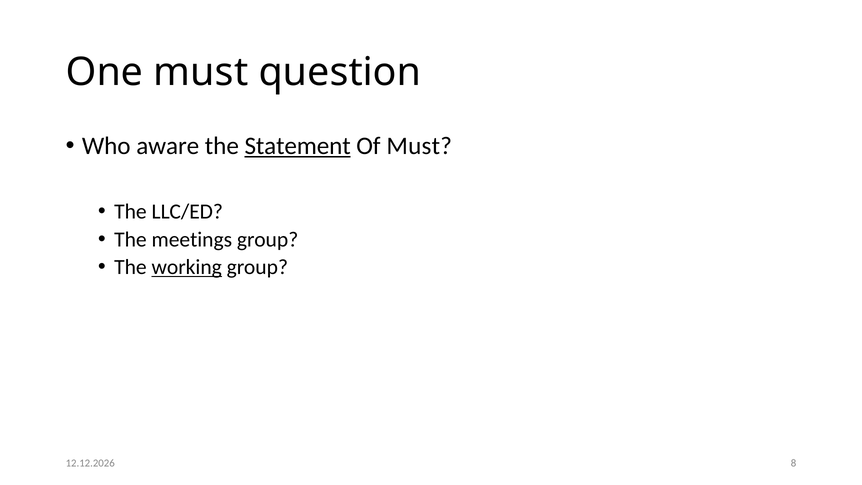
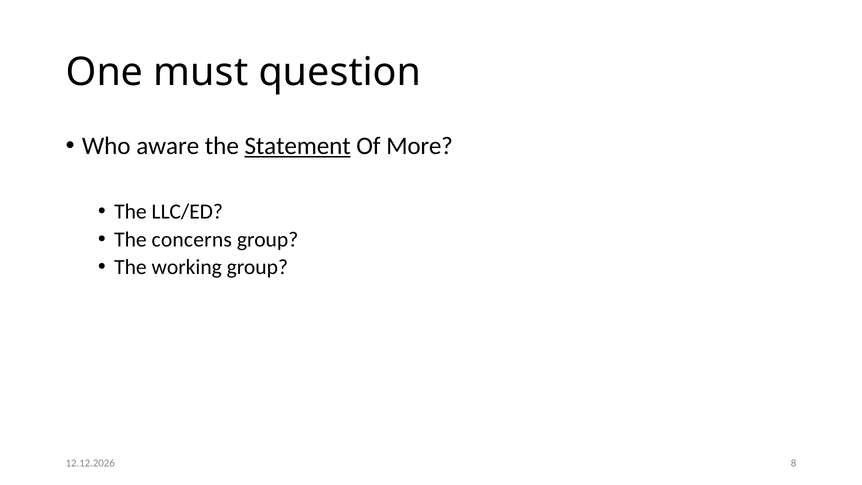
Of Must: Must -> More
meetings: meetings -> concerns
working underline: present -> none
